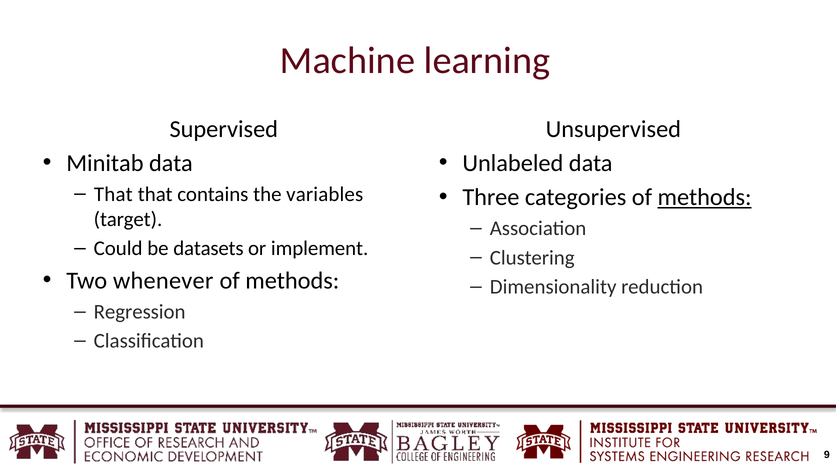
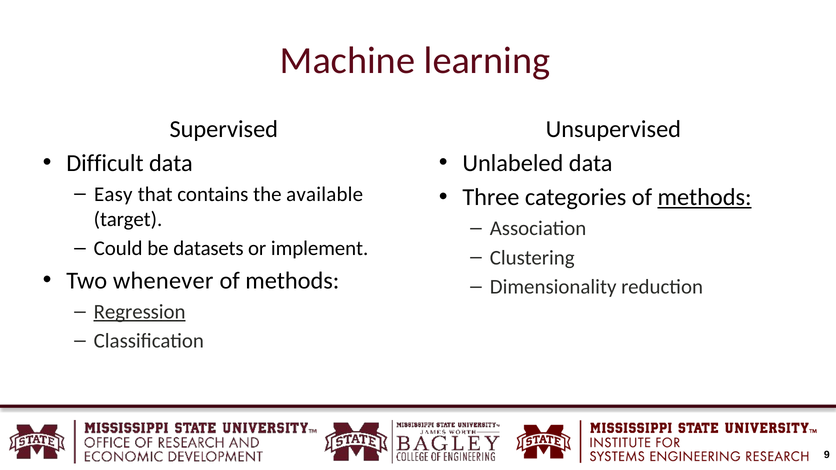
Minitab: Minitab -> Difficult
That at (113, 194): That -> Easy
variables: variables -> available
Regression underline: none -> present
